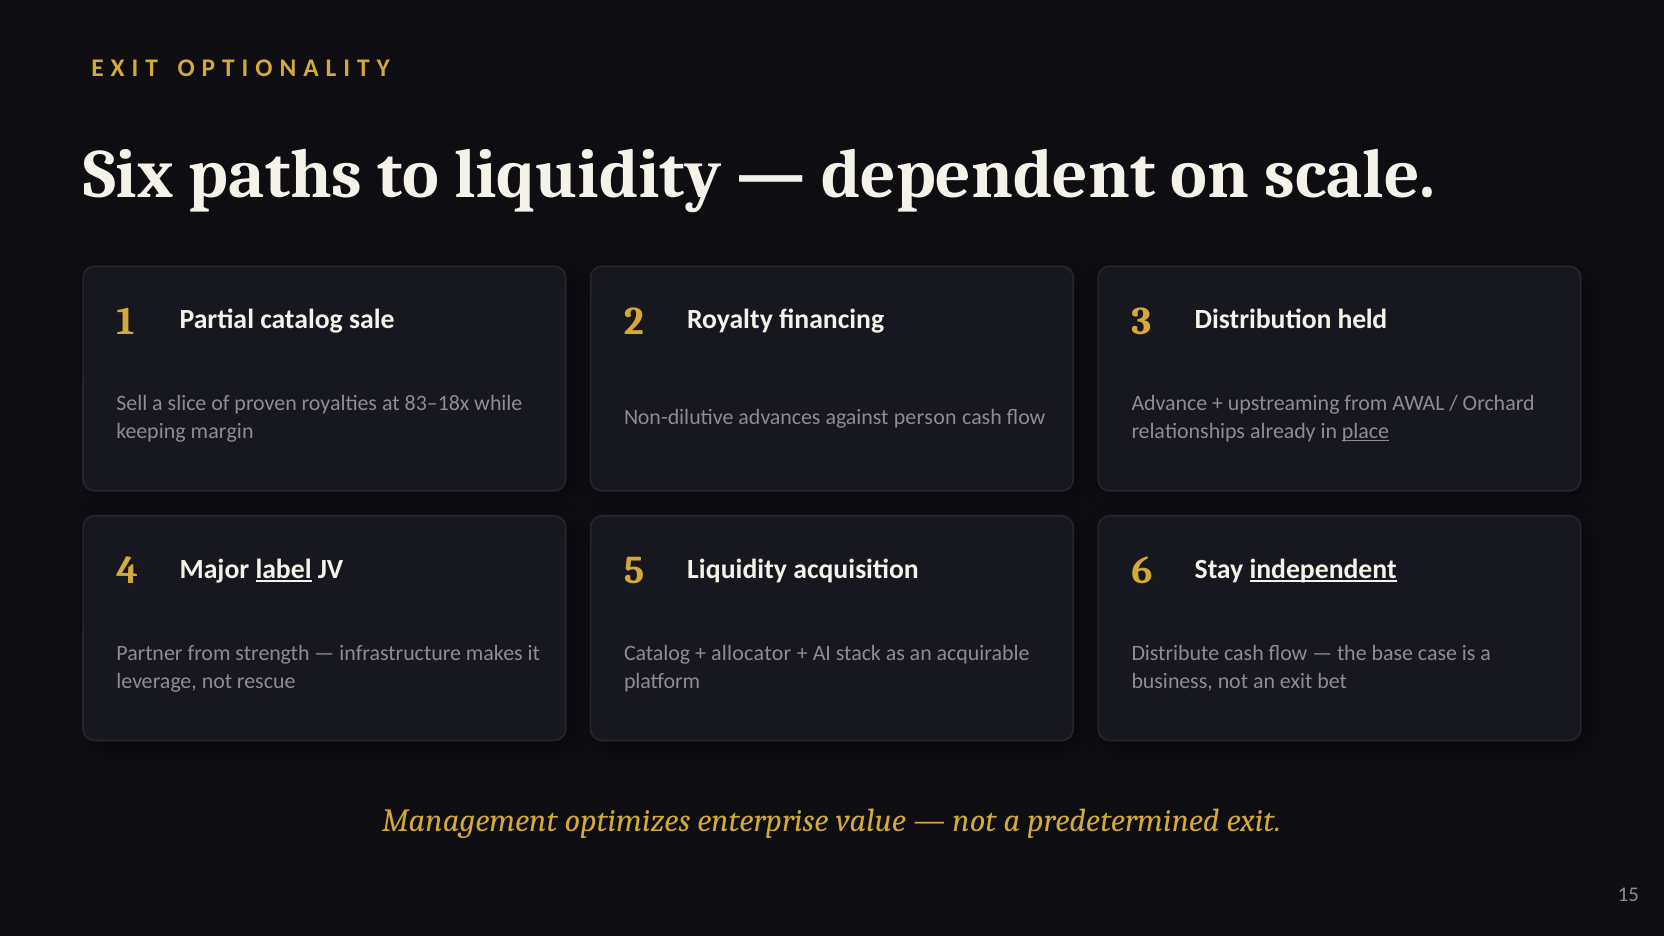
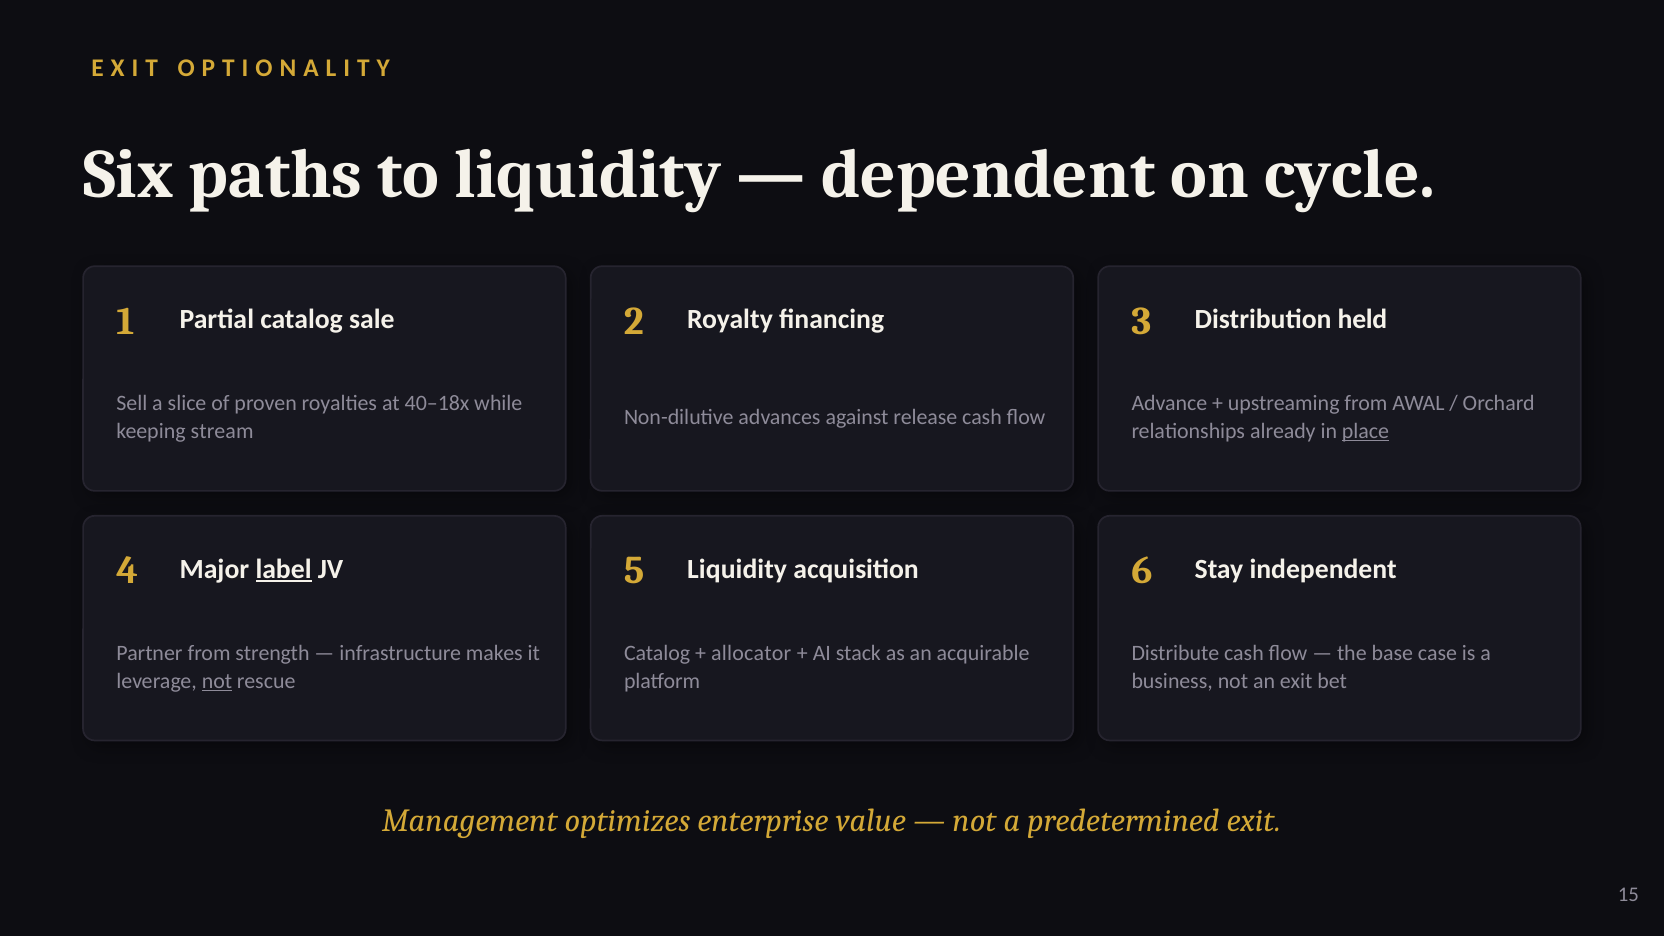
scale: scale -> cycle
83–18x: 83–18x -> 40–18x
person: person -> release
margin: margin -> stream
independent underline: present -> none
not at (217, 681) underline: none -> present
